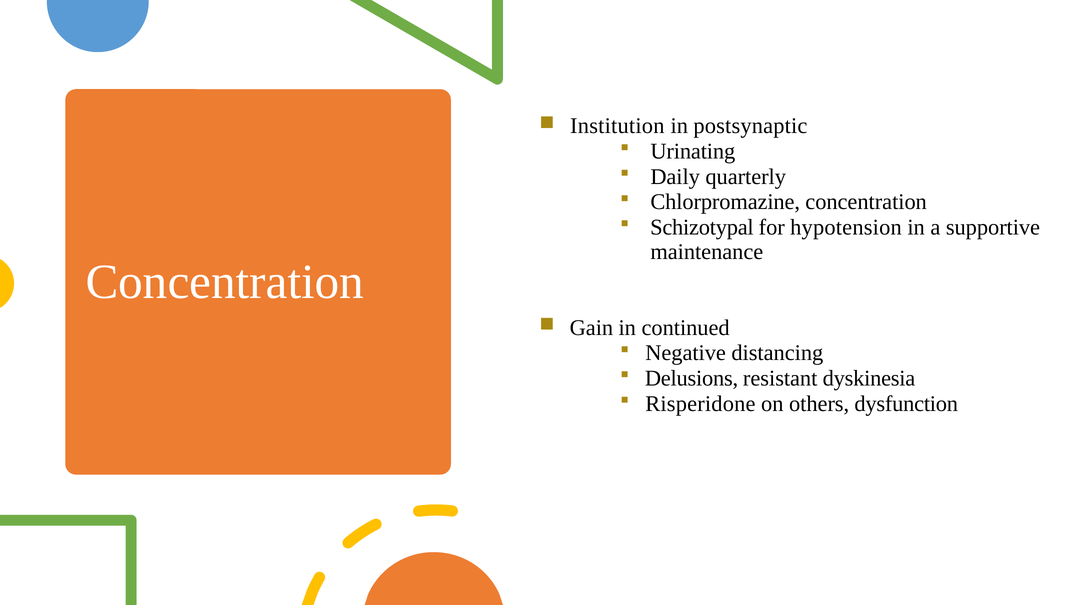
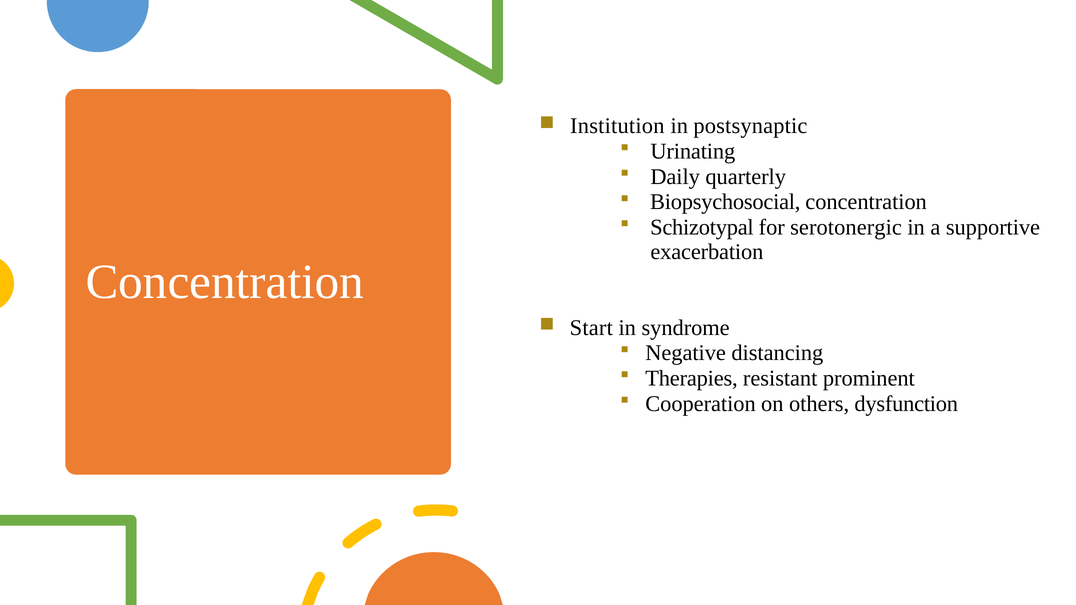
Chlorpromazine: Chlorpromazine -> Biopsychosocial
hypotension: hypotension -> serotonergic
maintenance: maintenance -> exacerbation
Gain: Gain -> Start
continued: continued -> syndrome
Delusions: Delusions -> Therapies
dyskinesia: dyskinesia -> prominent
Risperidone: Risperidone -> Cooperation
